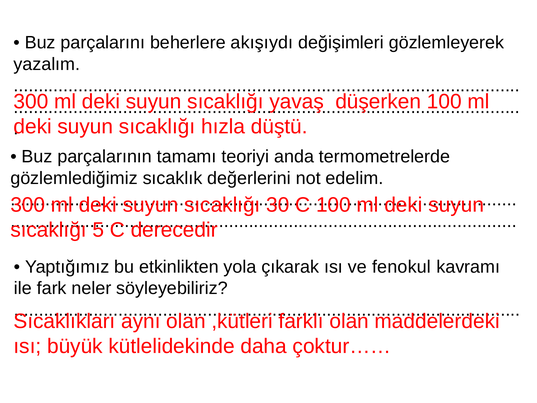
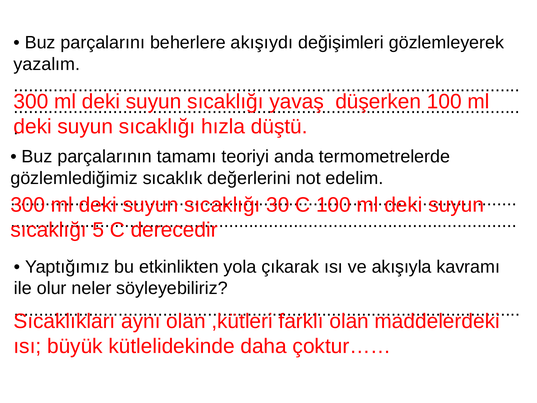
fenokul: fenokul -> akışıyla
fark: fark -> olur
